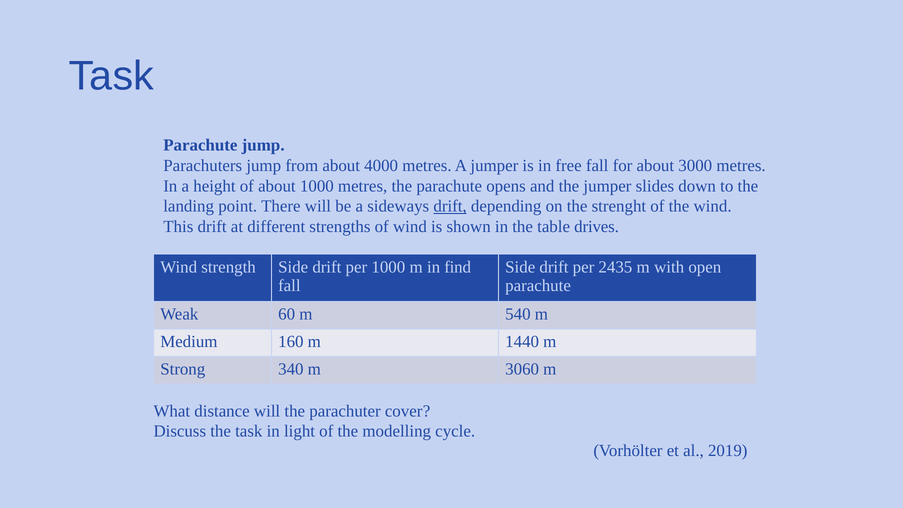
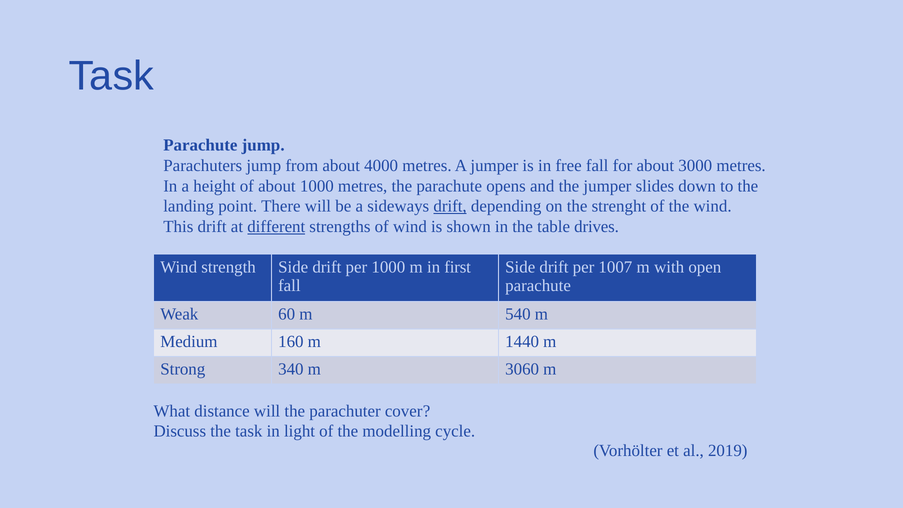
different underline: none -> present
find: find -> first
2435: 2435 -> 1007
